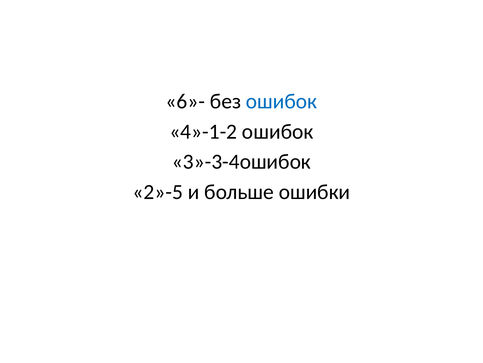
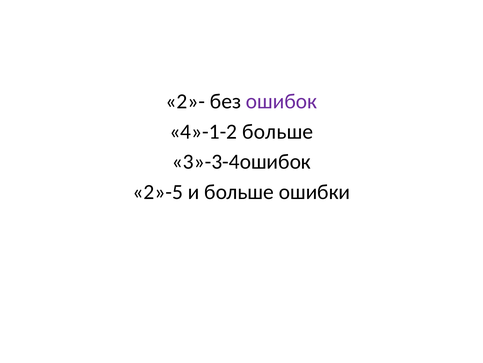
6»-: 6»- -> 2»-
ошибок at (282, 101) colour: blue -> purple
4»-1-2 ошибок: ошибок -> больше
